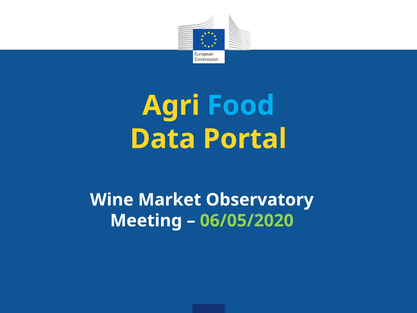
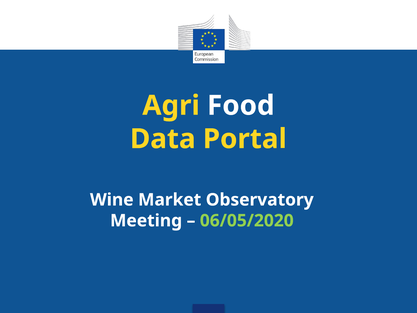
Food colour: light blue -> white
